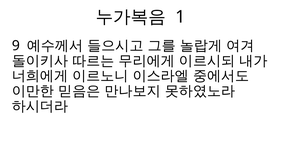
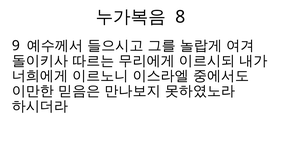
1: 1 -> 8
